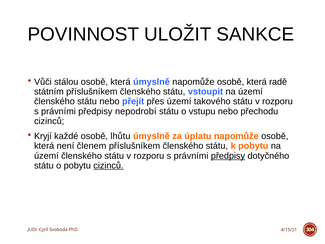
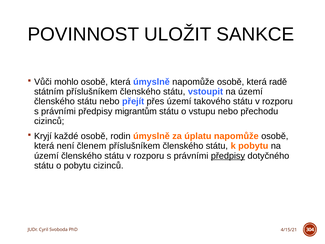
stálou: stálou -> mohlo
nepodrobí: nepodrobí -> migrantům
lhůtu: lhůtu -> rodin
cizinců at (108, 165) underline: present -> none
